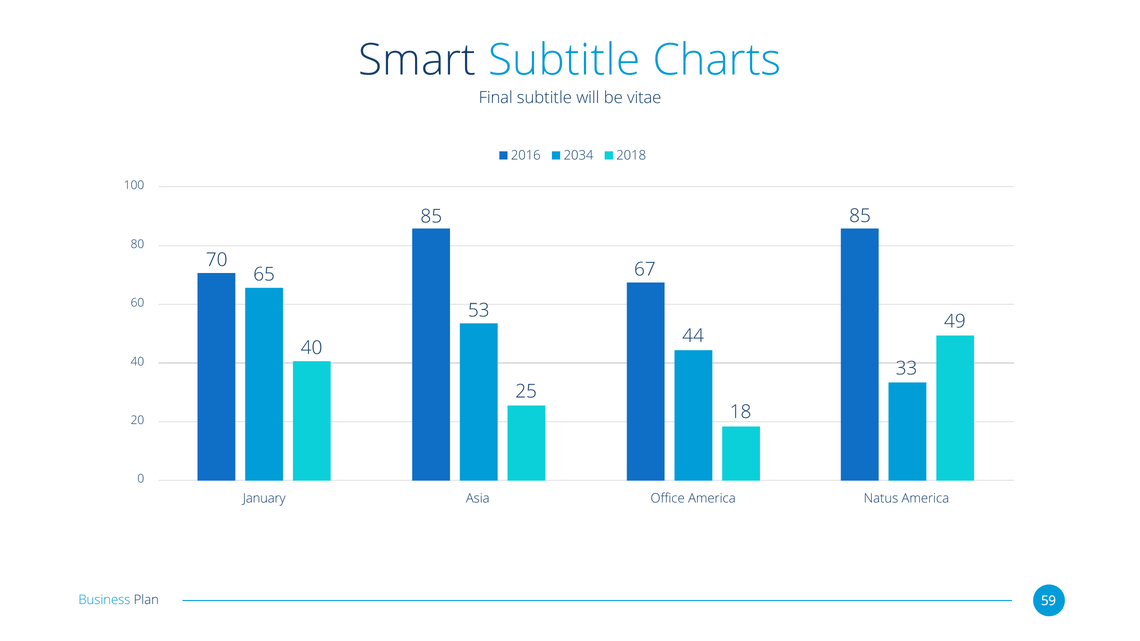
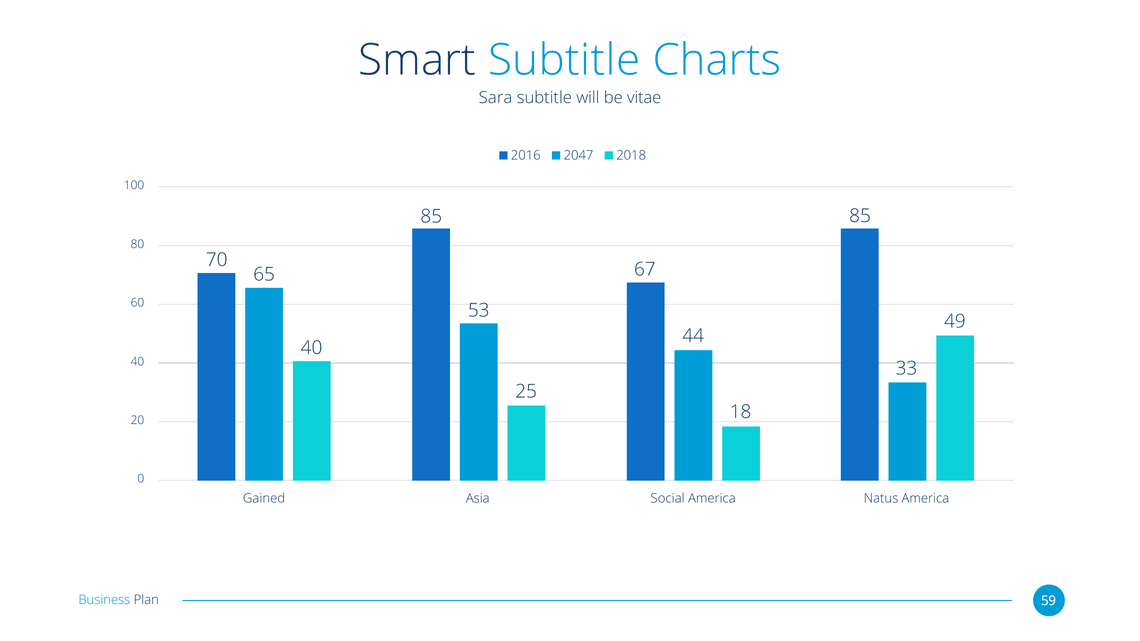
Final: Final -> Sara
2034: 2034 -> 2047
January: January -> Gained
Office: Office -> Social
